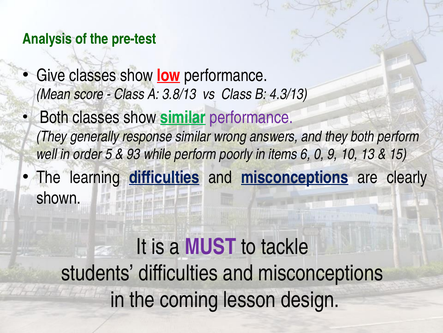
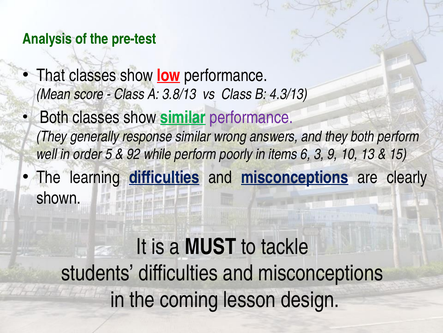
Give: Give -> That
93: 93 -> 92
0: 0 -> 3
MUST colour: purple -> black
